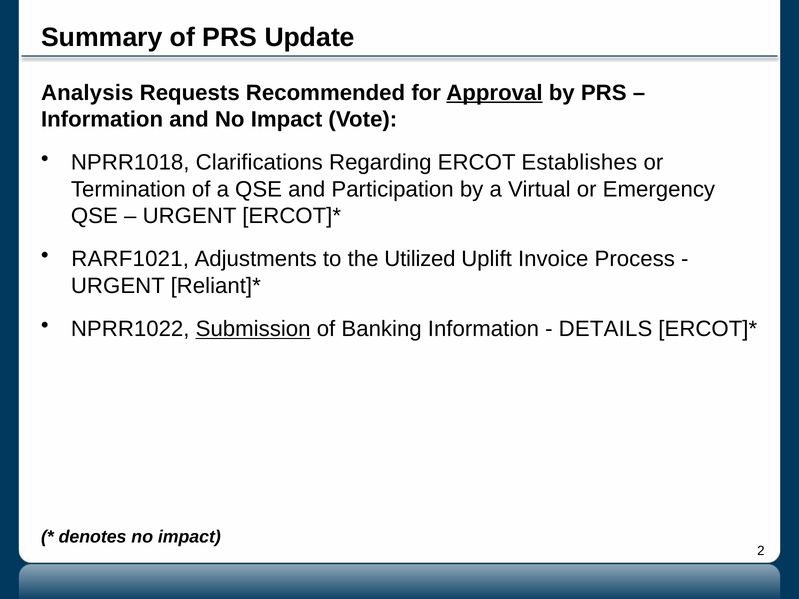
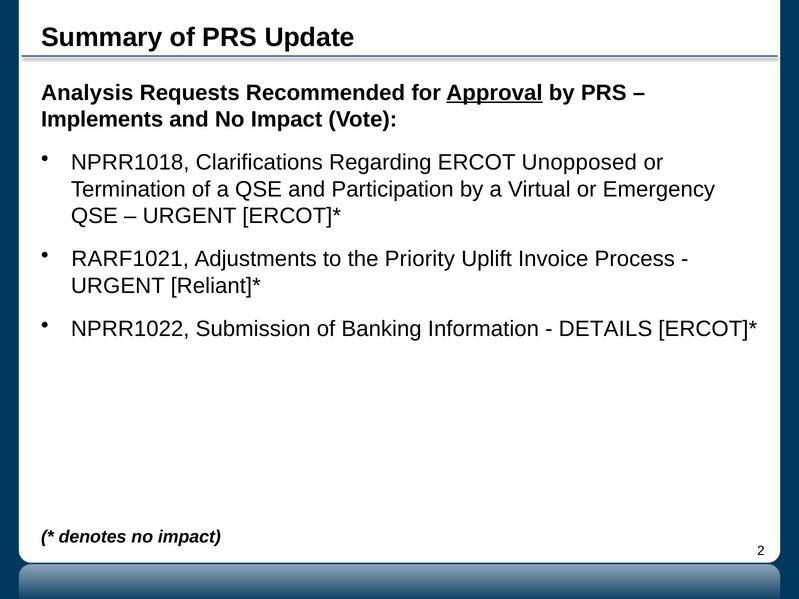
Information at (102, 119): Information -> Implements
Establishes: Establishes -> Unopposed
Utilized: Utilized -> Priority
Submission underline: present -> none
